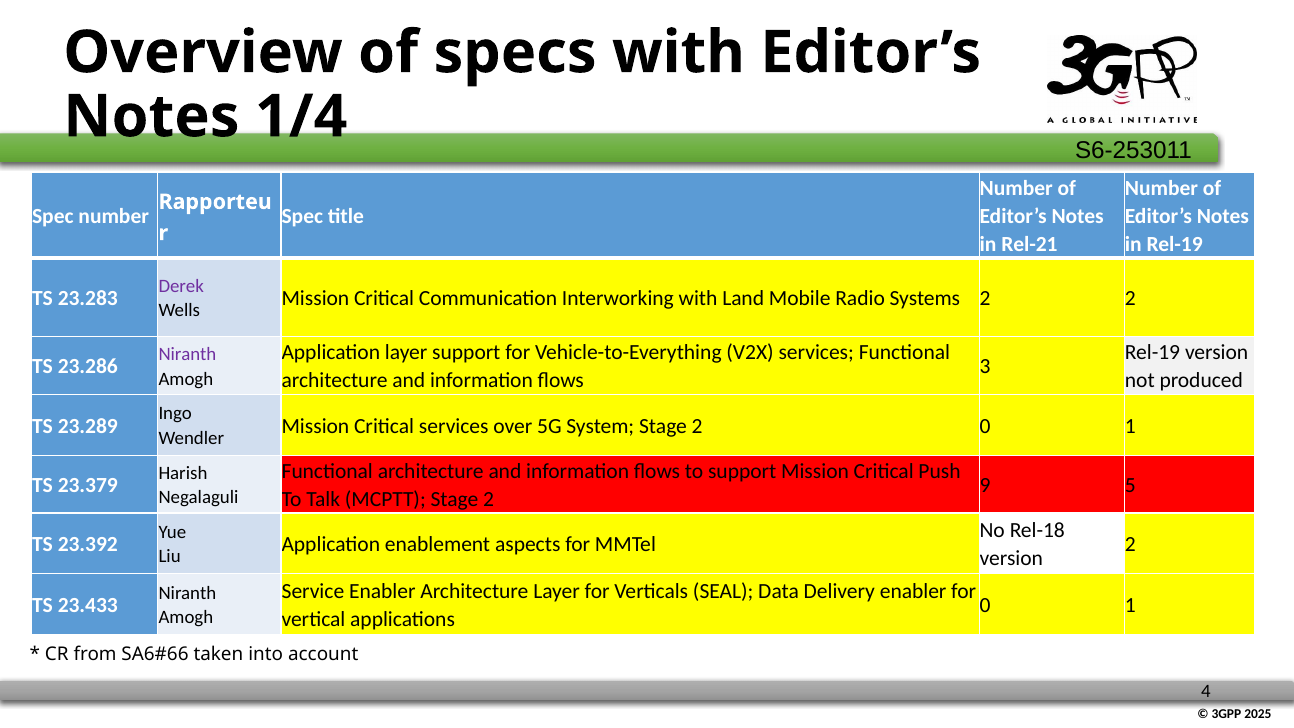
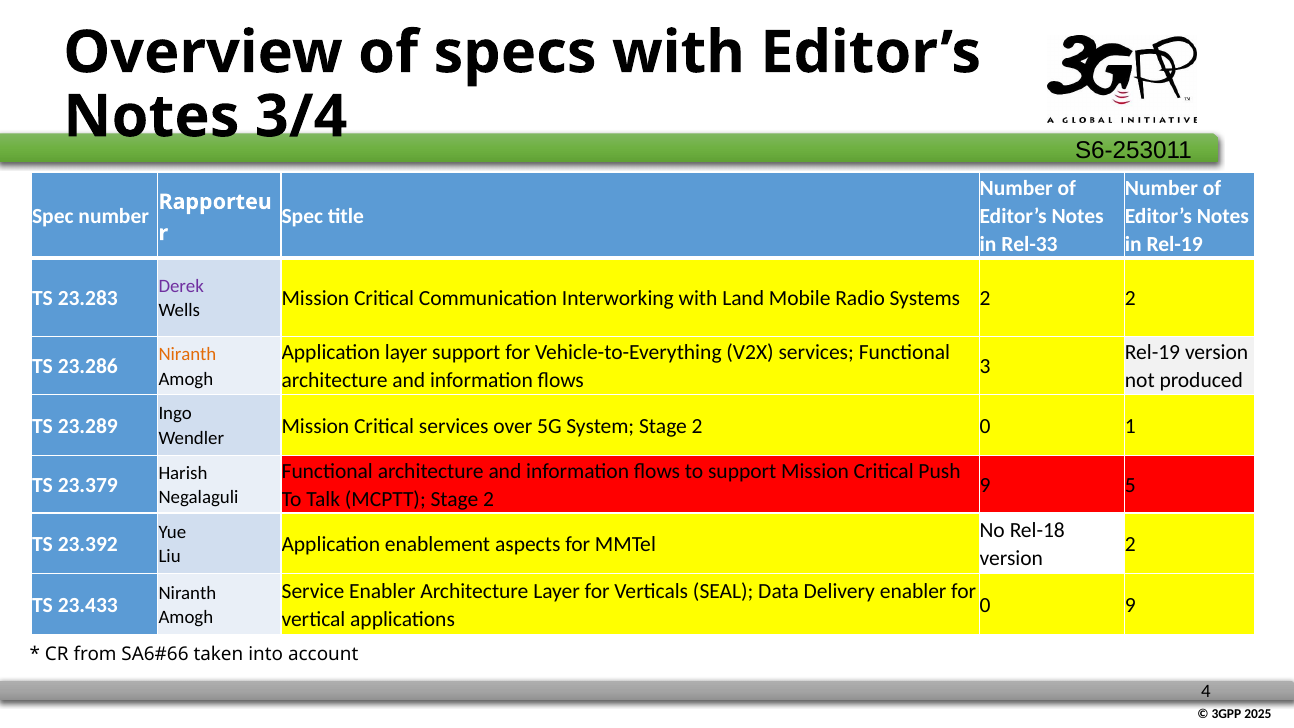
1/4: 1/4 -> 3/4
Rel-21: Rel-21 -> Rel-33
Niranth at (187, 354) colour: purple -> orange
1 at (1130, 605): 1 -> 9
